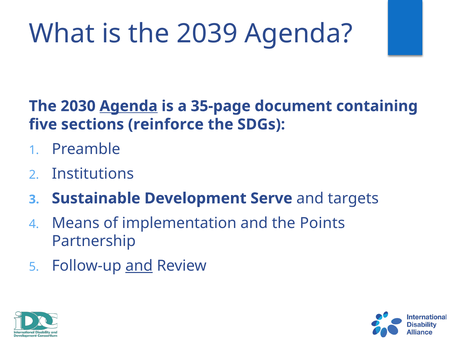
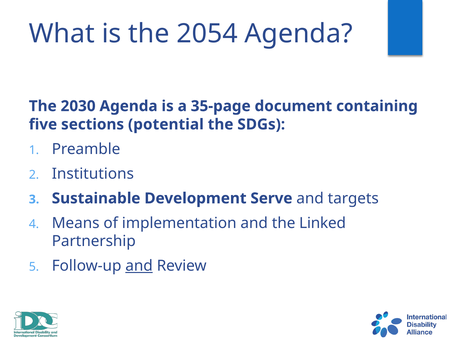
2039: 2039 -> 2054
Agenda at (129, 106) underline: present -> none
reinforce: reinforce -> potential
Points: Points -> Linked
